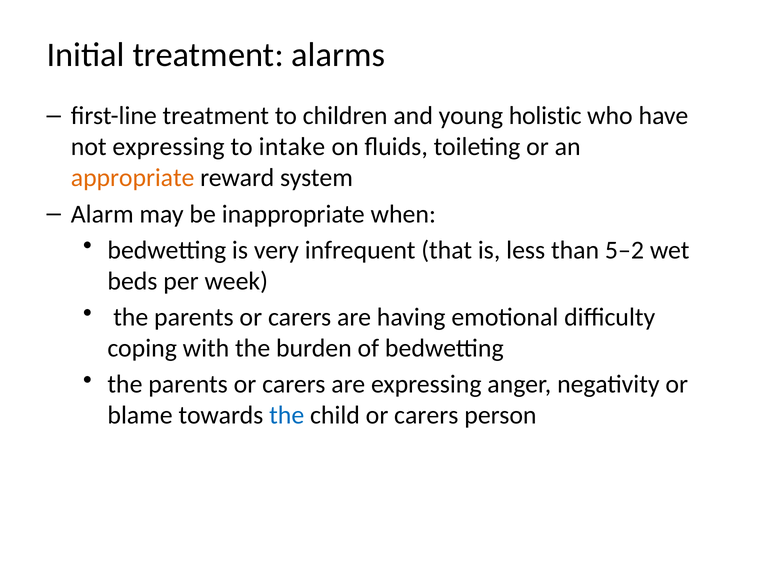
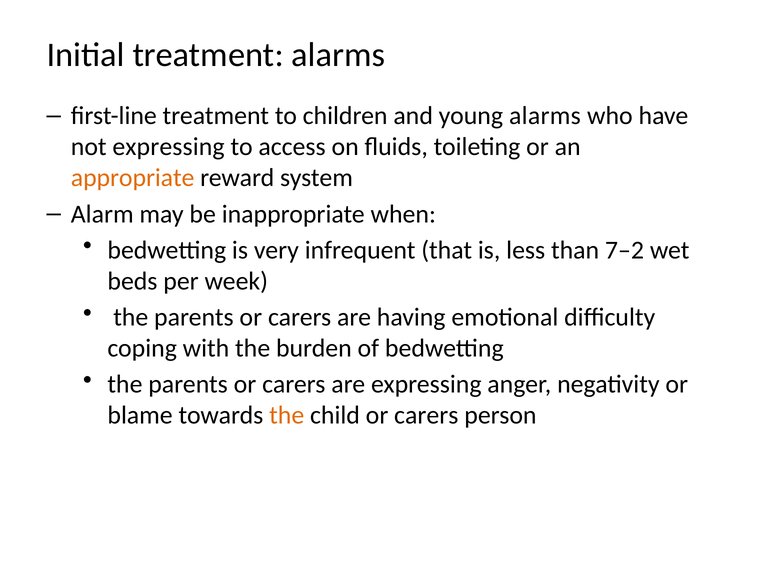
young holistic: holistic -> alarms
intake: intake -> access
5–2: 5–2 -> 7–2
the at (287, 416) colour: blue -> orange
